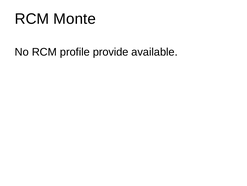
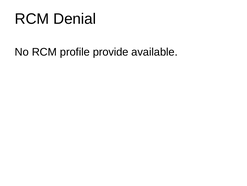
Monte: Monte -> Denial
